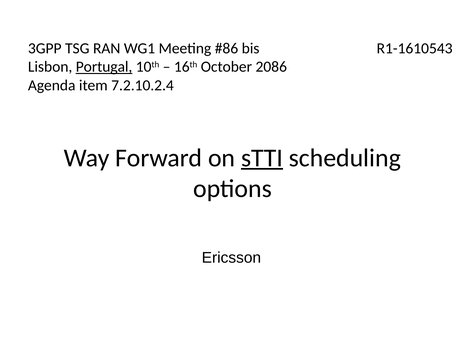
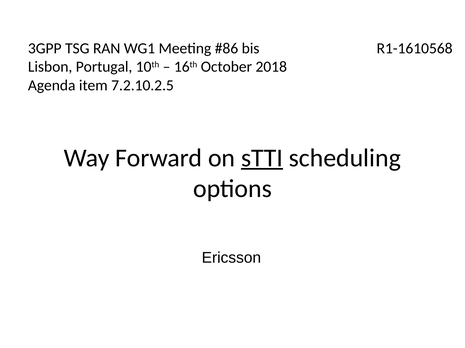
R1-1610543: R1-1610543 -> R1-1610568
Portugal underline: present -> none
2086: 2086 -> 2018
7.2.10.2.4: 7.2.10.2.4 -> 7.2.10.2.5
